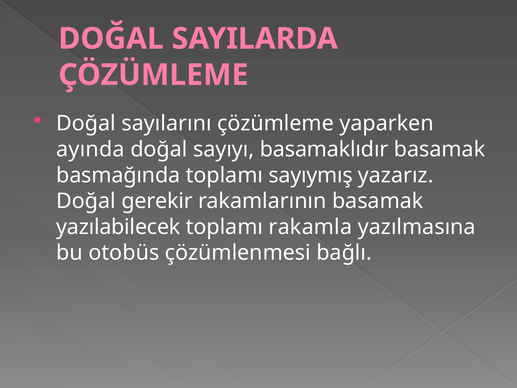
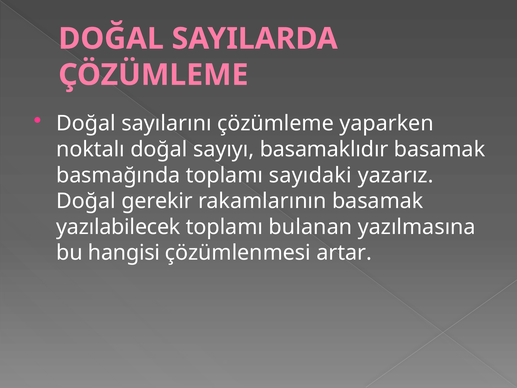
ayında: ayında -> noktalı
sayıymış: sayıymış -> sayıdaki
rakamla: rakamla -> bulanan
otobüs: otobüs -> hangisi
bağlı: bağlı -> artar
